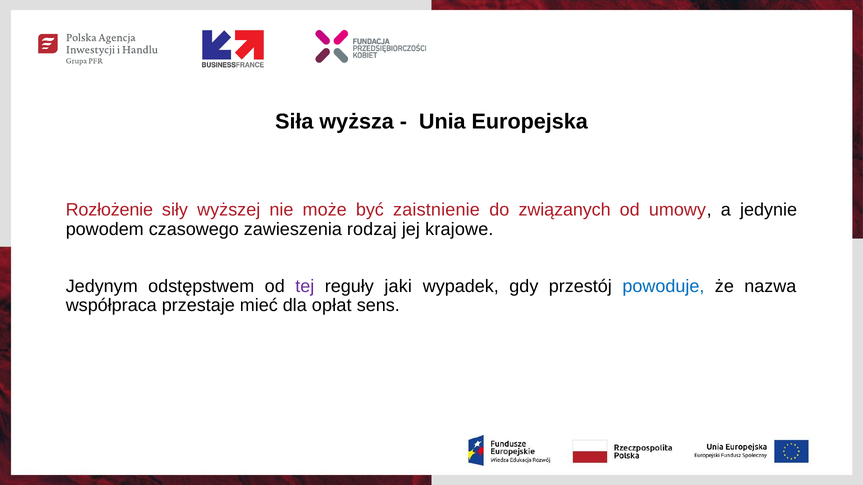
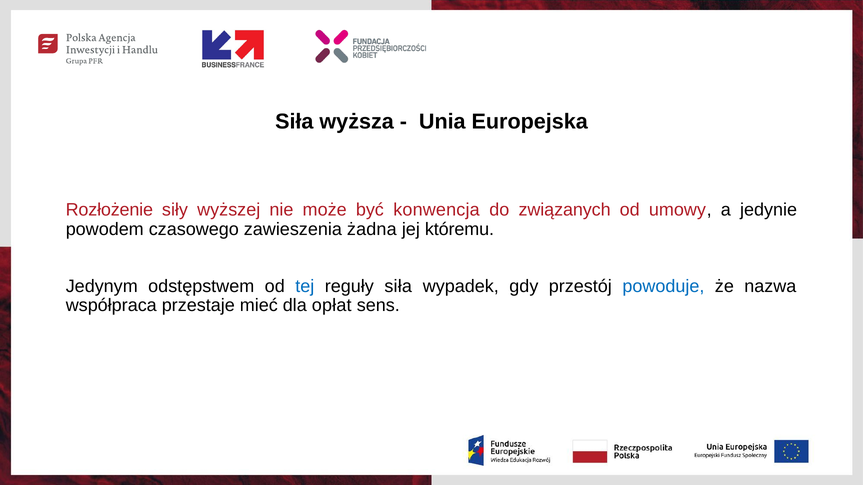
zaistnienie: zaistnienie -> konwencja
rodzaj: rodzaj -> żadna
krajowe: krajowe -> któremu
tej colour: purple -> blue
reguły jaki: jaki -> siła
